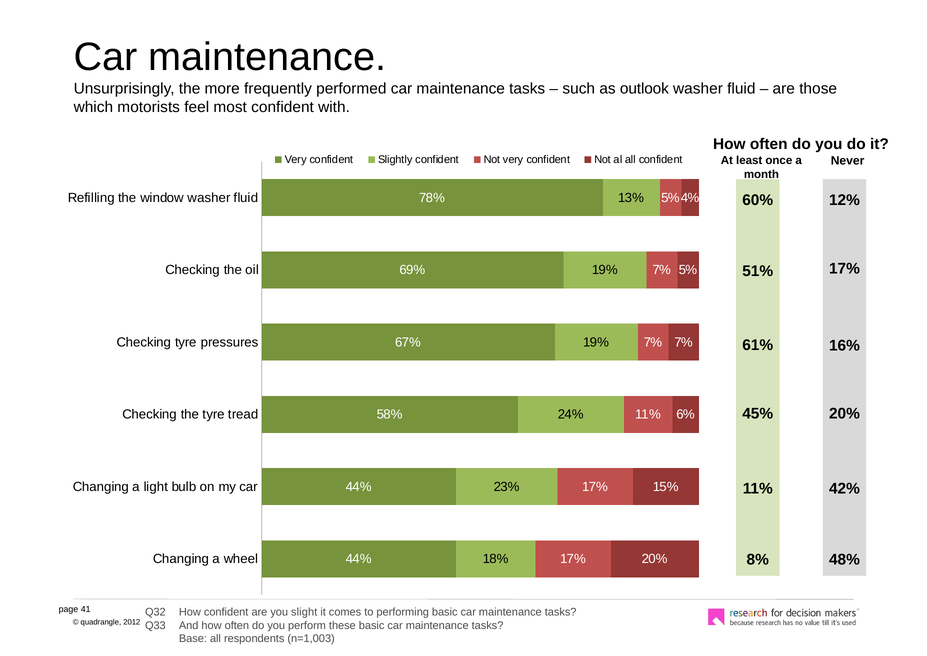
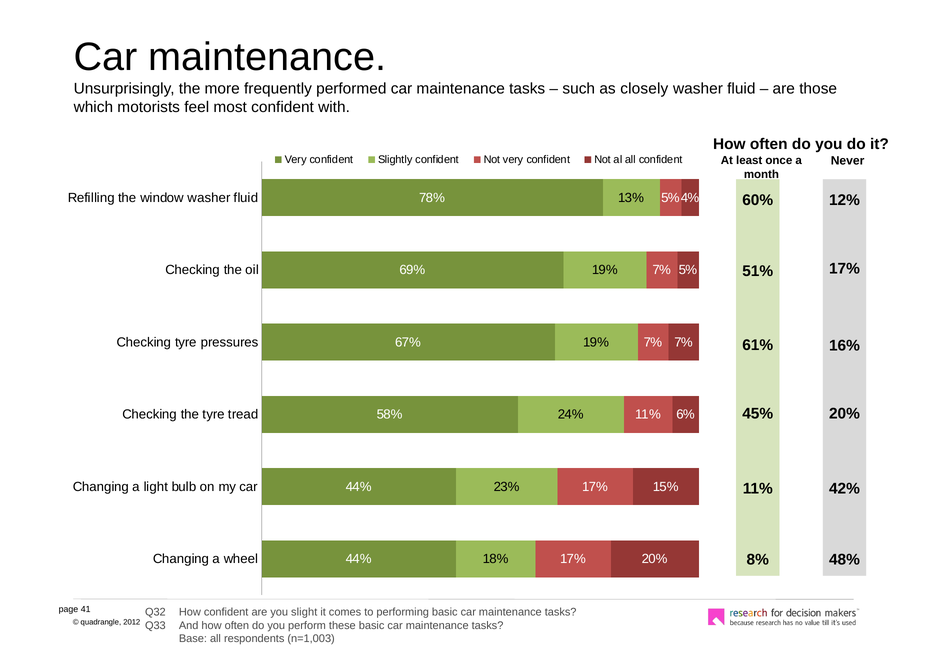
outlook: outlook -> closely
